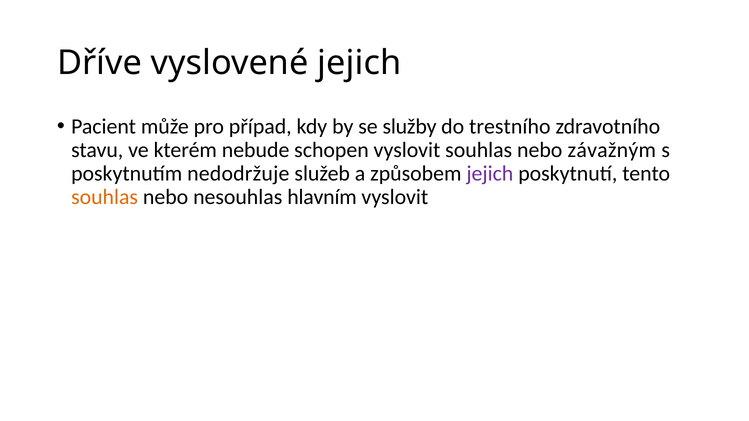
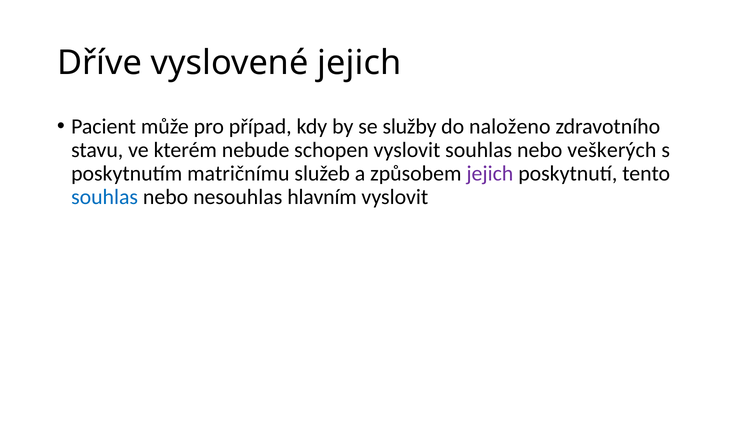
trestního: trestního -> naloženo
závažným: závažným -> veškerých
nedodržuje: nedodržuje -> matričnímu
souhlas at (105, 197) colour: orange -> blue
